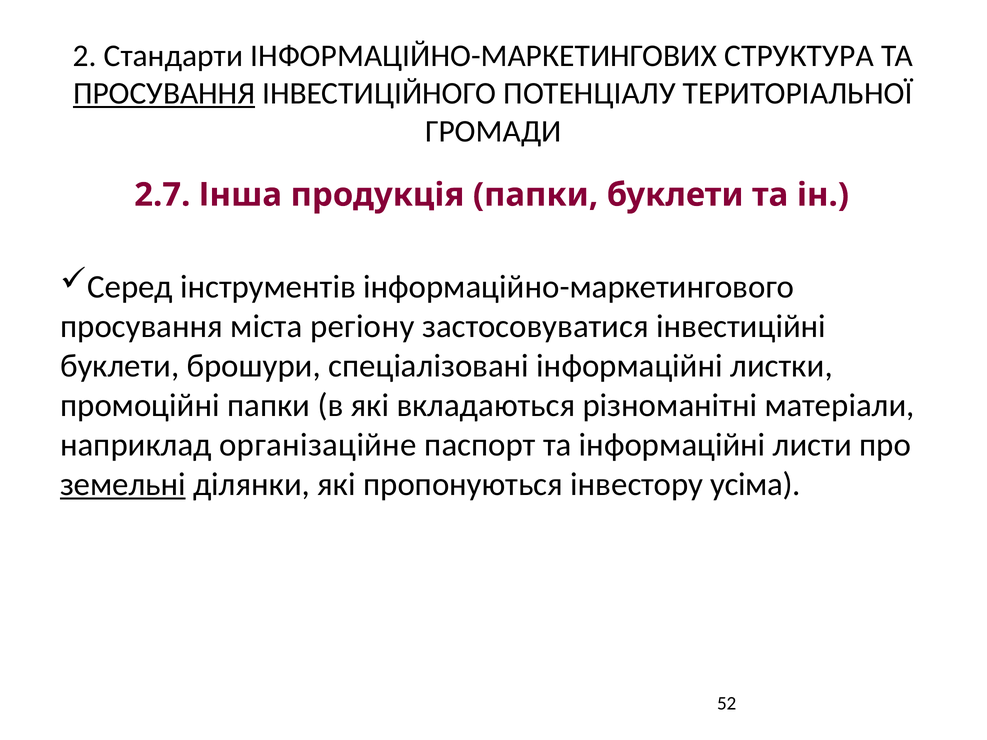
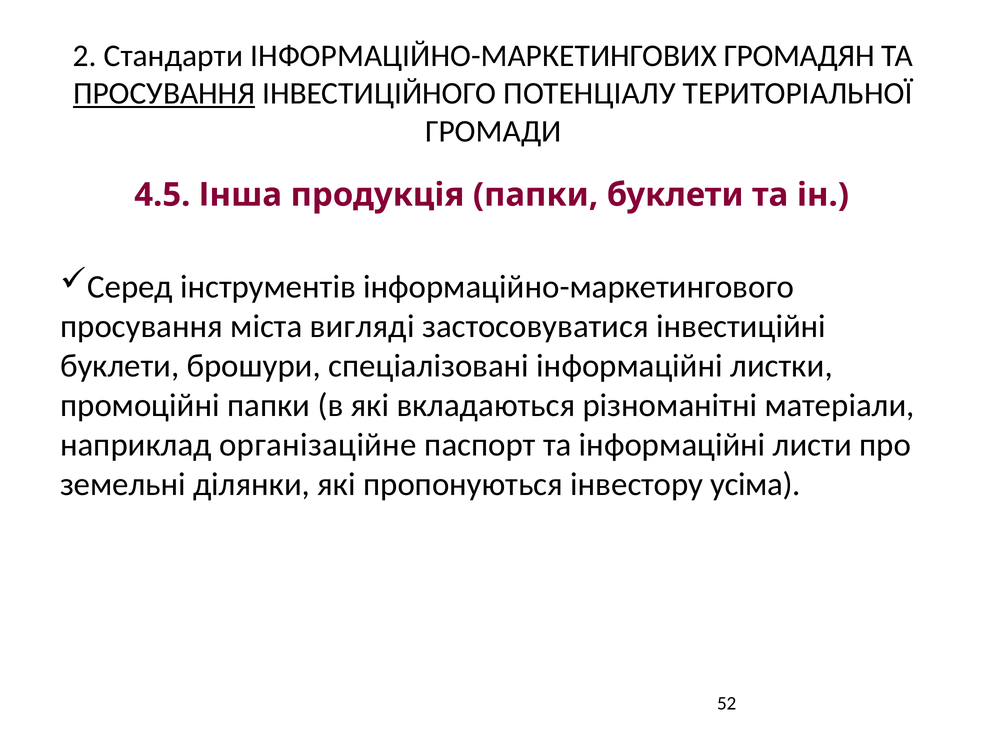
СТРУКТУРА: СТРУКТУРА -> ГРОМАДЯН
2.7: 2.7 -> 4.5
регіону: регіону -> вигляді
земельні underline: present -> none
